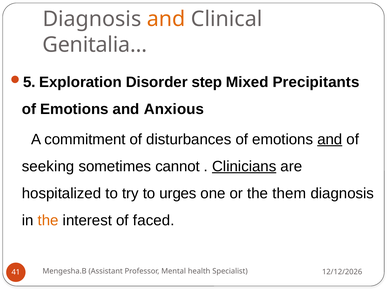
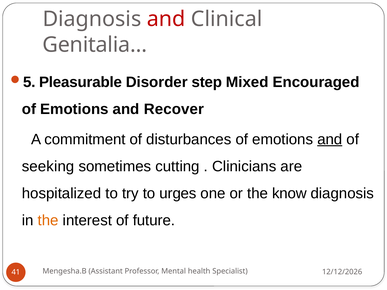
and at (166, 19) colour: orange -> red
Exploration: Exploration -> Pleasurable
Precipitants: Precipitants -> Encouraged
Anxious: Anxious -> Recover
cannot: cannot -> cutting
Clinicians underline: present -> none
them: them -> know
faced: faced -> future
